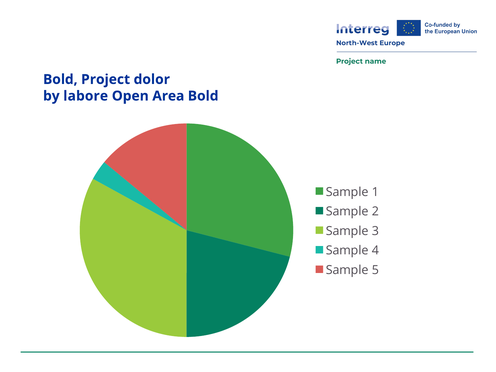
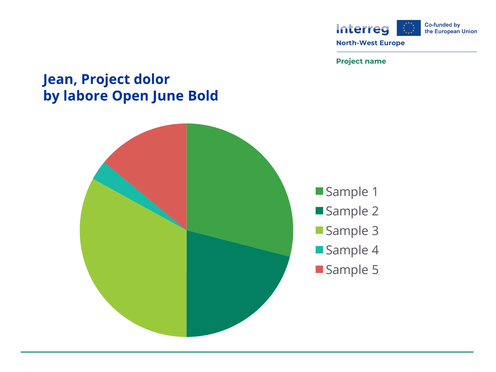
Bold at (60, 79): Bold -> Jean
Area: Area -> June
